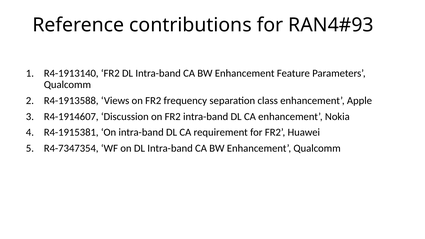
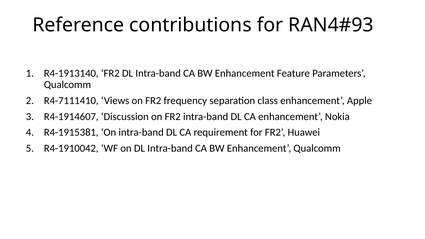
R4-1913588: R4-1913588 -> R4-7111410
R4-7347354: R4-7347354 -> R4-1910042
